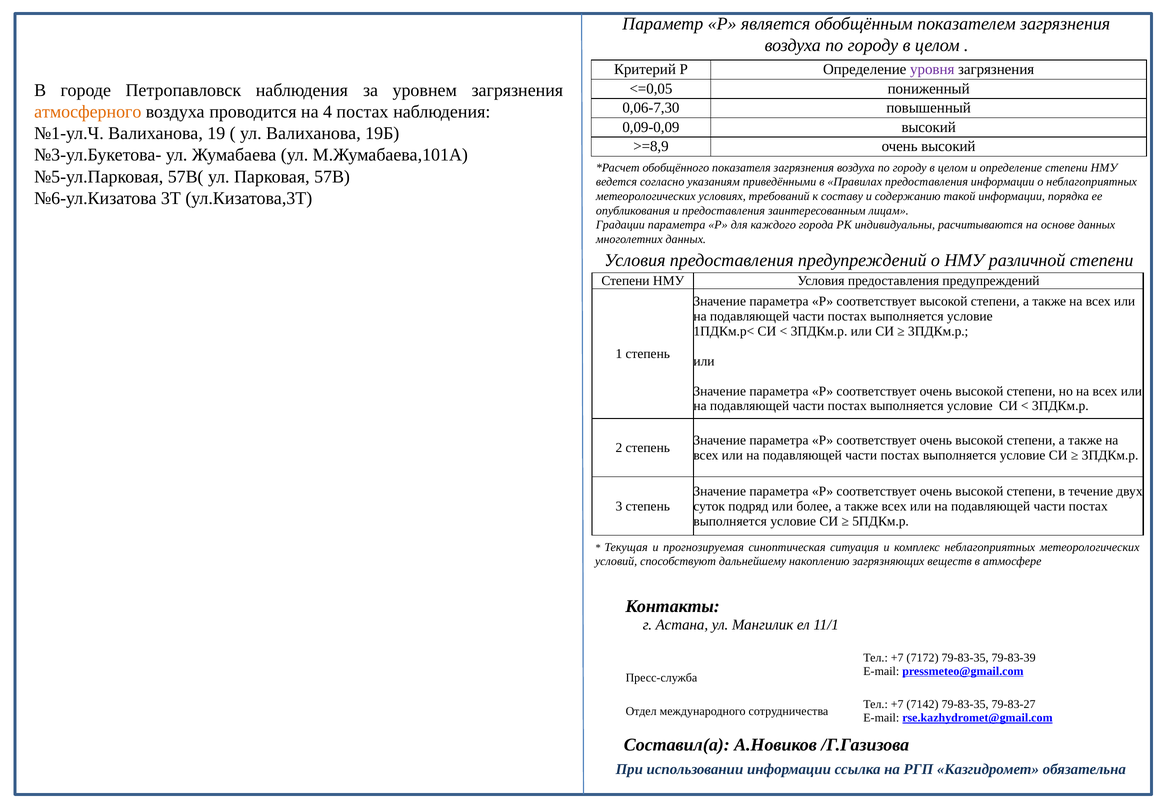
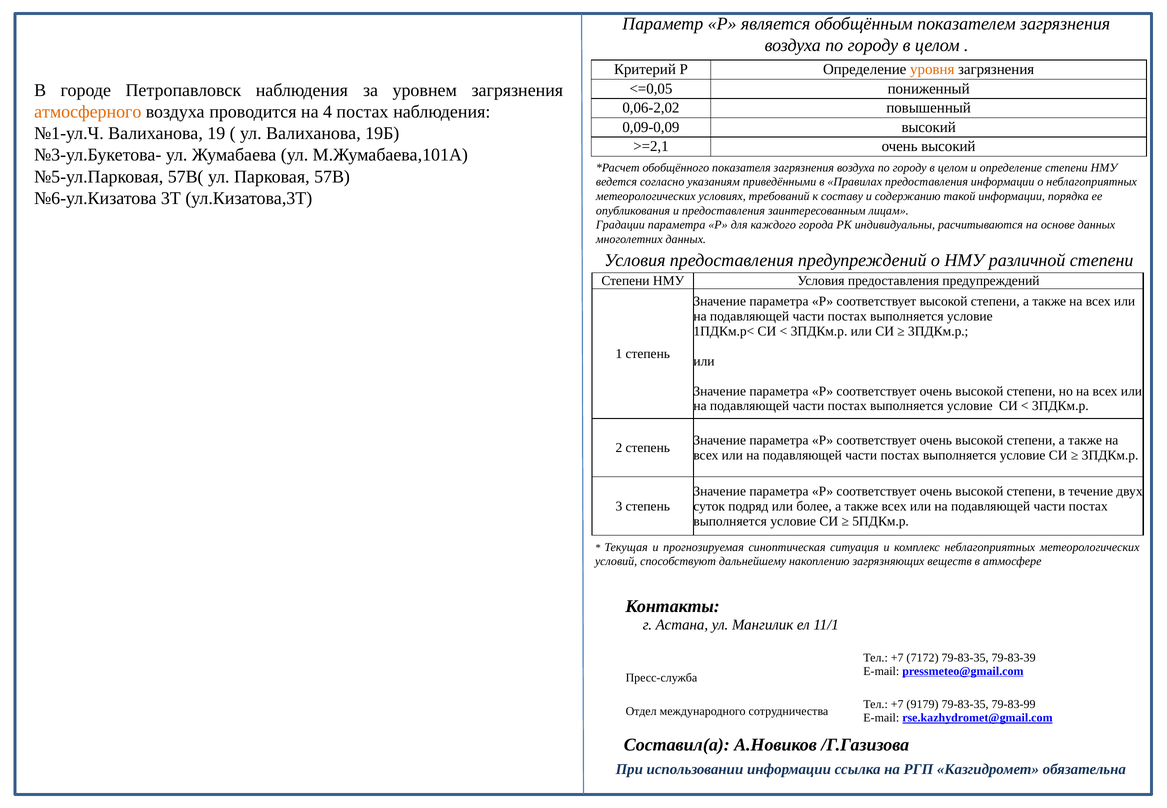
уровня colour: purple -> orange
0,06-7,30: 0,06-7,30 -> 0,06-2,02
>=8,9: >=8,9 -> >=2,1
7142: 7142 -> 9179
79-83-27: 79-83-27 -> 79-83-99
